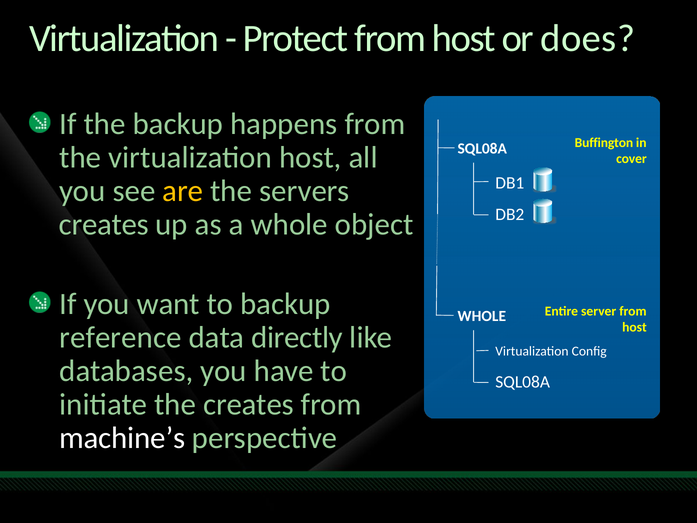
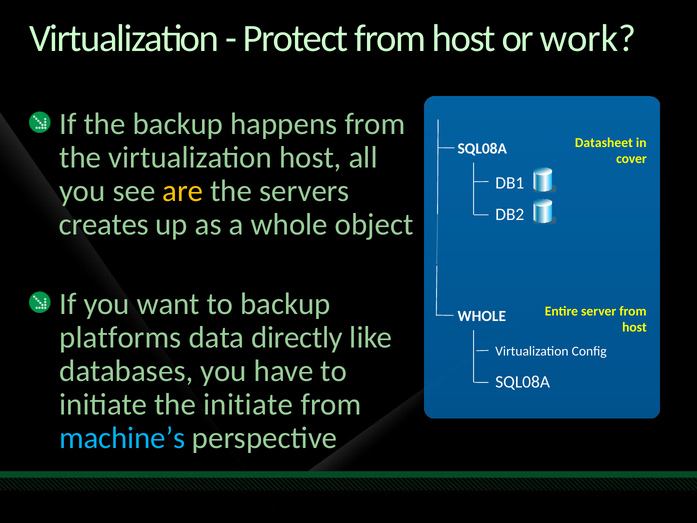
does: does -> work
Buffington: Buffington -> Datasheet
reference: reference -> platforms
the creates: creates -> initiate
machine’s colour: white -> light blue
